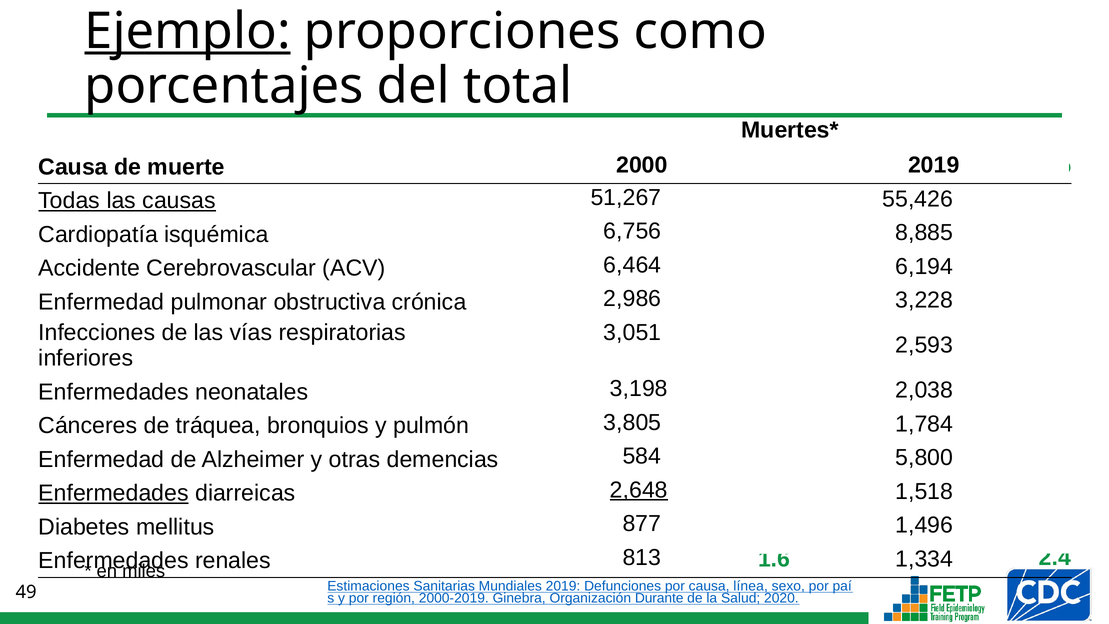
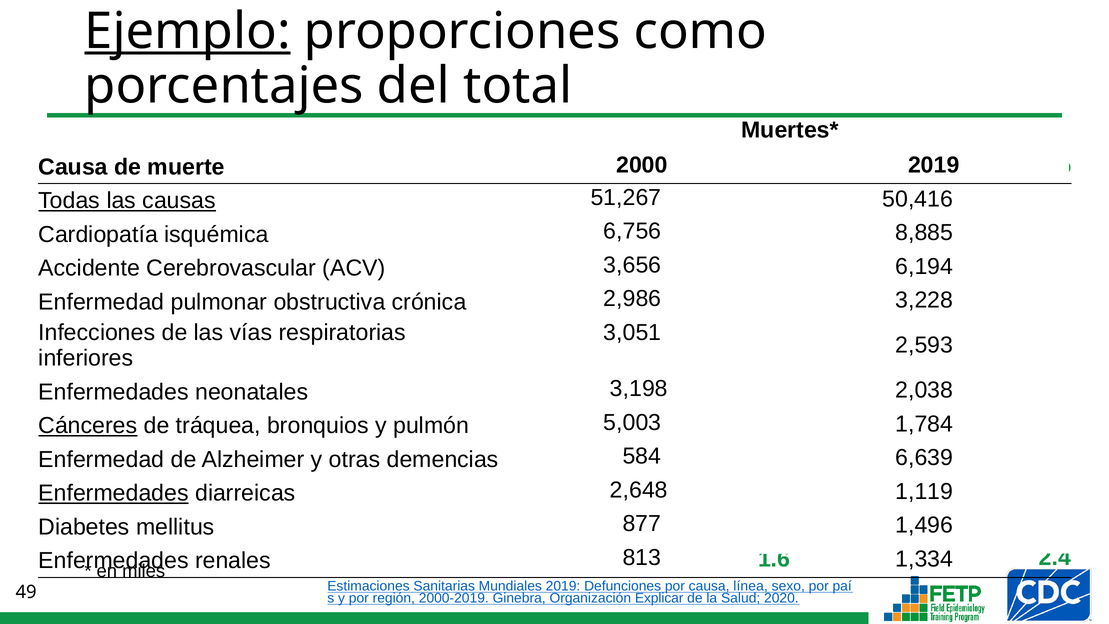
55,426: 55,426 -> 50,416
6,464: 6,464 -> 3,656
Cánceres underline: none -> present
3,805: 3,805 -> 5,003
5,800: 5,800 -> 6,639
2,648 underline: present -> none
1,518: 1,518 -> 1,119
Durante: Durante -> Explicar
